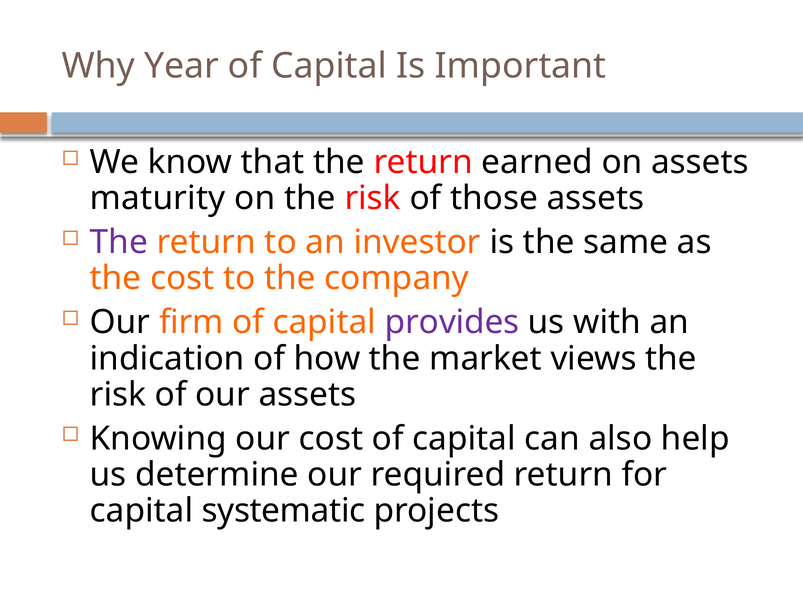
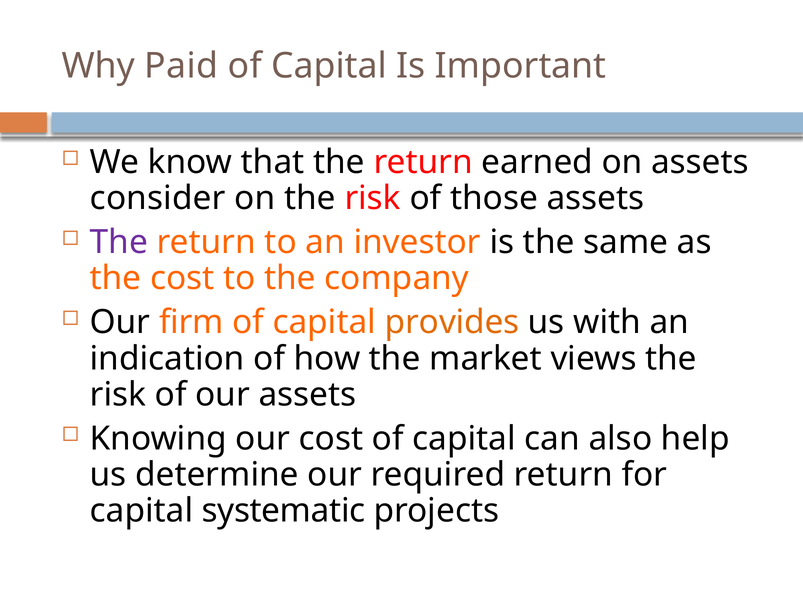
Year: Year -> Paid
maturity: maturity -> consider
provides colour: purple -> orange
